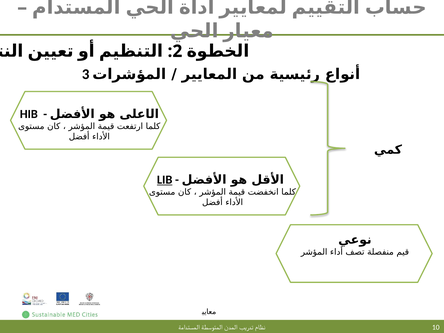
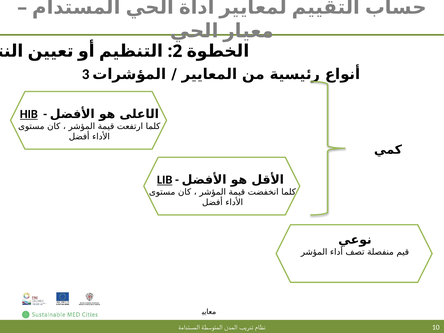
HIB underline: none -> present
